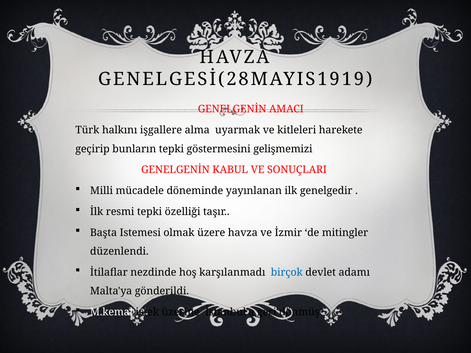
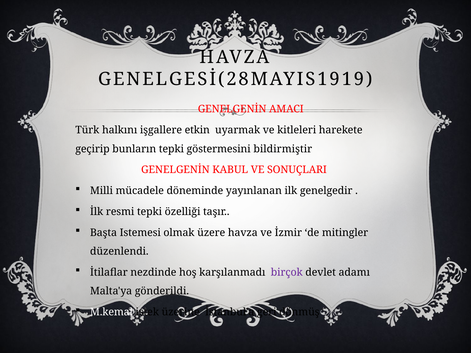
alma: alma -> etkin
gelişmemizi: gelişmemizi -> bildirmiştir
birçok colour: blue -> purple
